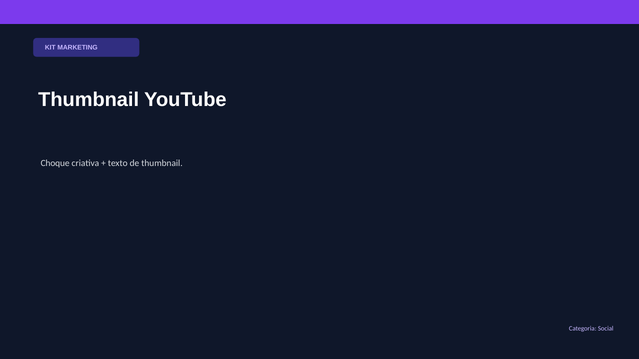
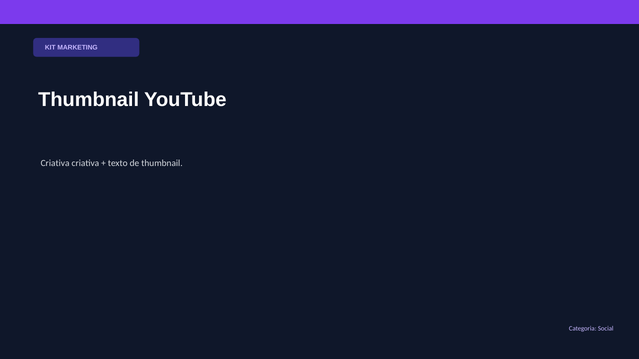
Choque at (55, 164): Choque -> Criativa
